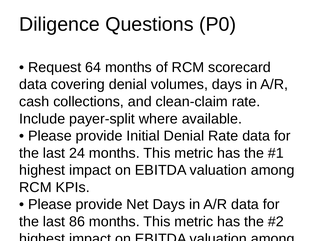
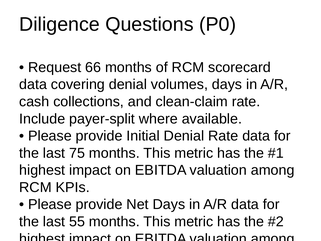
64: 64 -> 66
24: 24 -> 75
86: 86 -> 55
